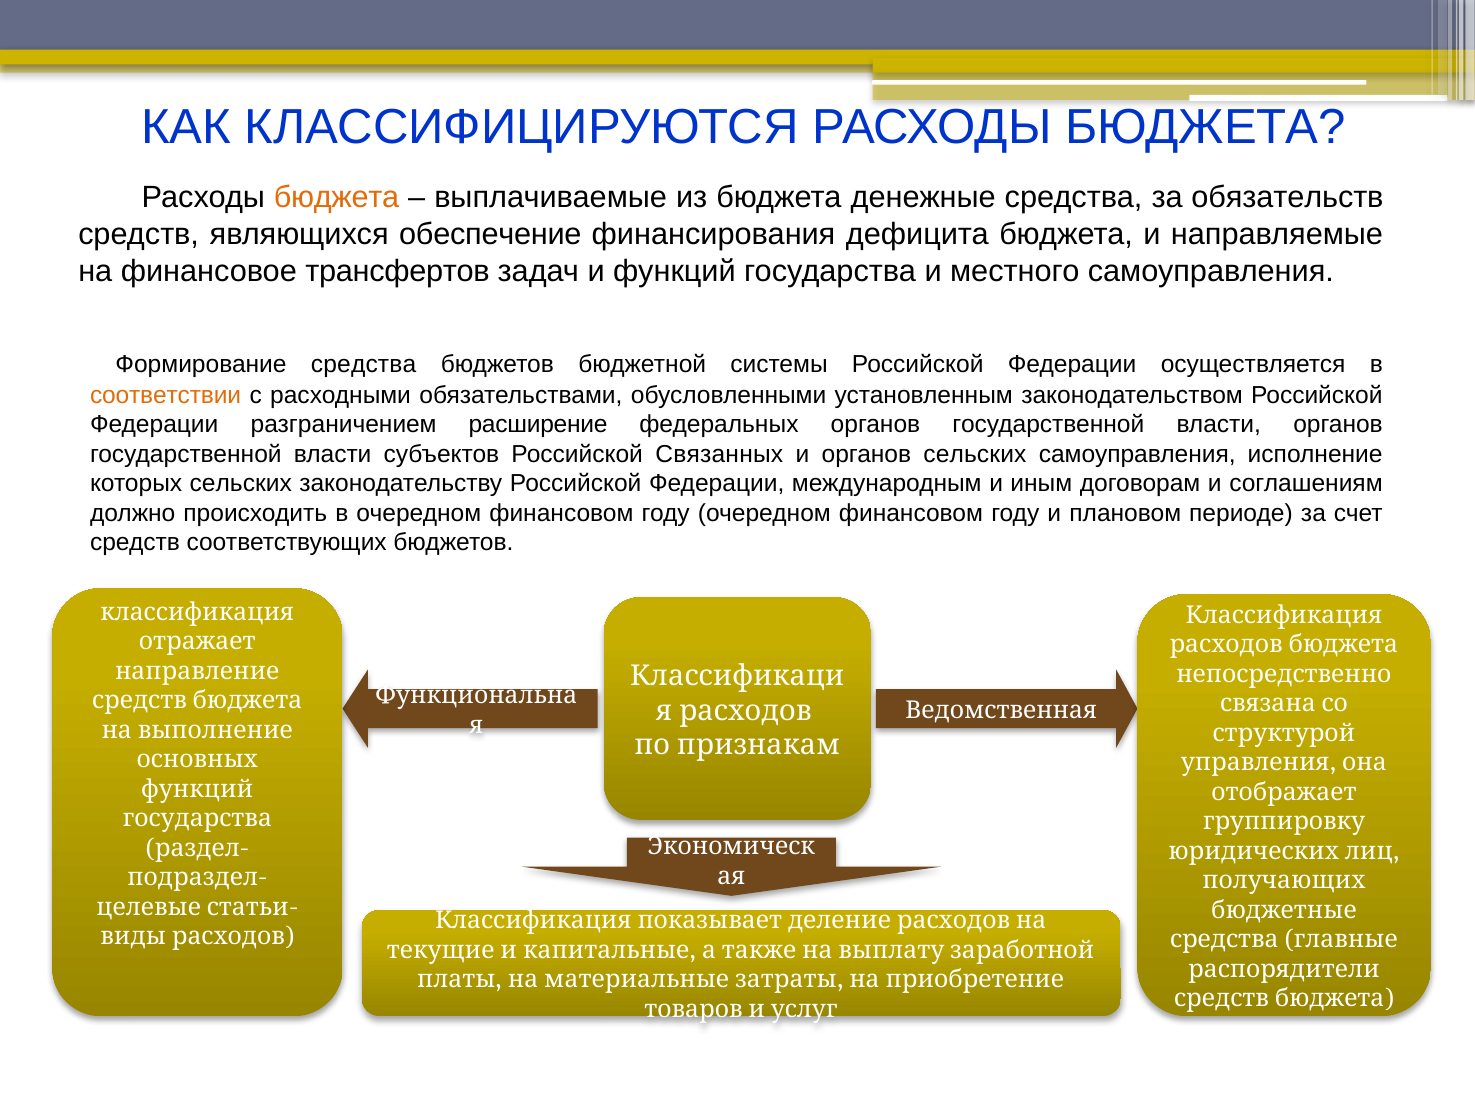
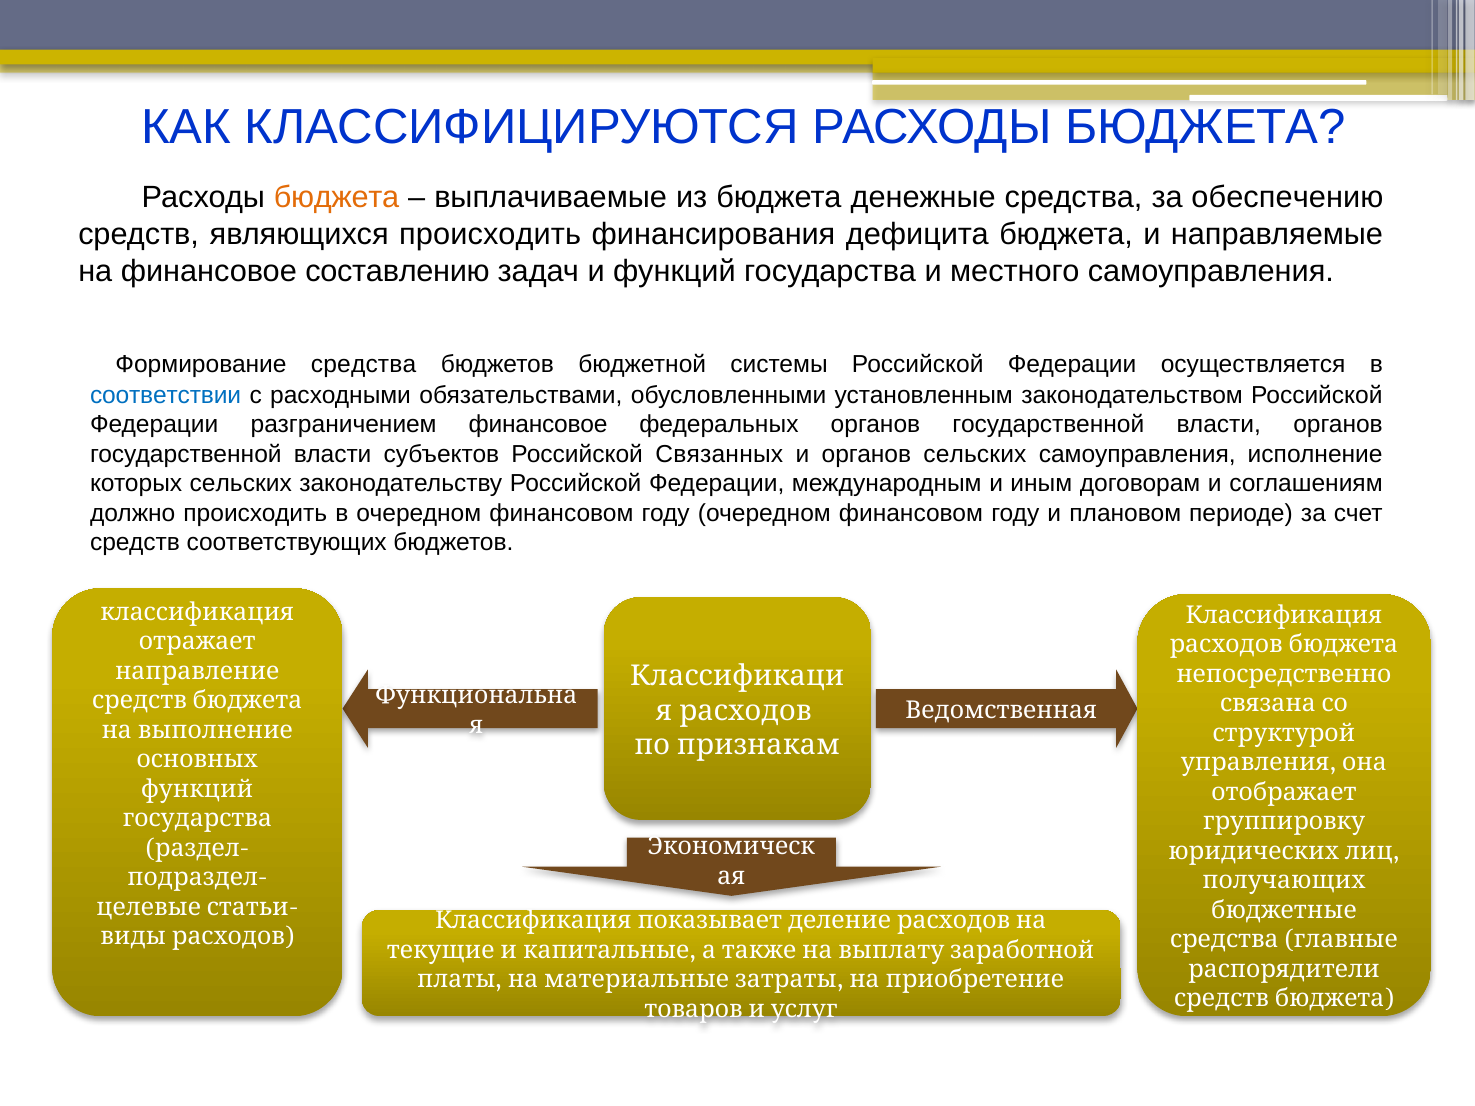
обязательств: обязательств -> обеспечению
являющихся обеспечение: обеспечение -> происходить
трансфертов: трансфертов -> составлению
соответствии colour: orange -> blue
разграничением расширение: расширение -> финансовое
